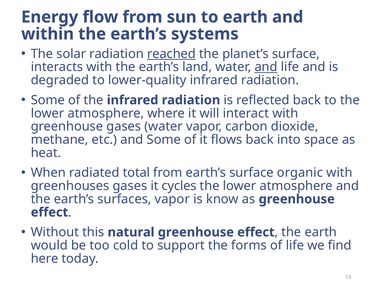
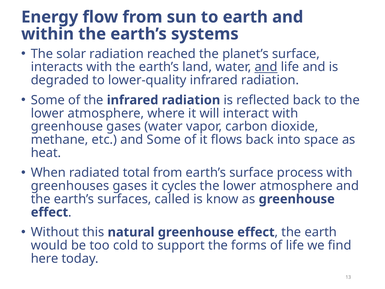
reached underline: present -> none
organic: organic -> process
surfaces vapor: vapor -> called
